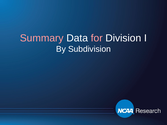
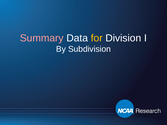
for colour: pink -> yellow
